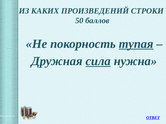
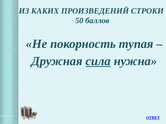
тупая underline: present -> none
